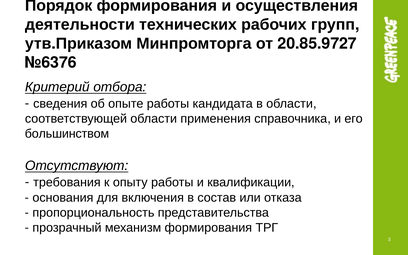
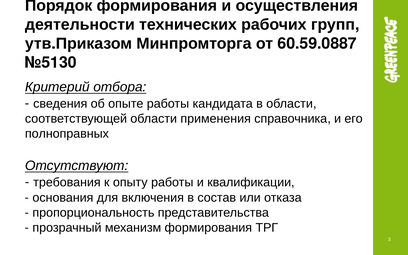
20.85.9727: 20.85.9727 -> 60.59.0887
№6376: №6376 -> №5130
большинством: большинством -> полноправных
